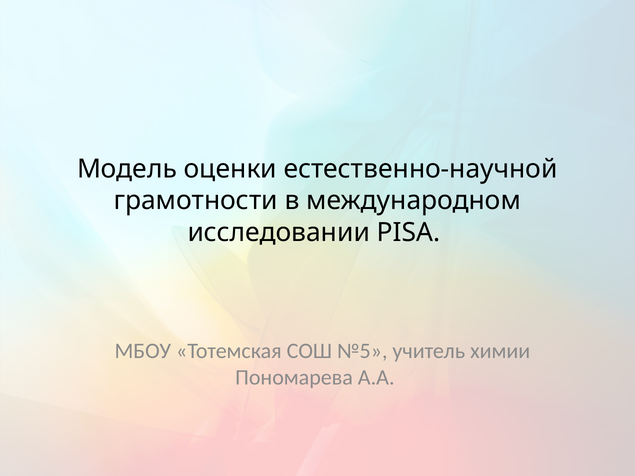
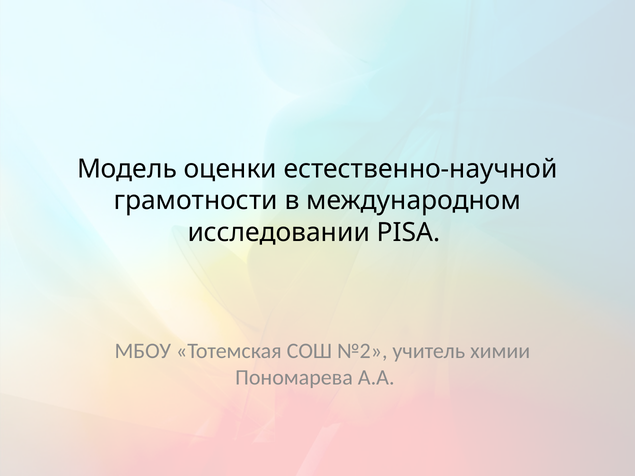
№5: №5 -> №2
